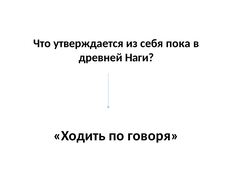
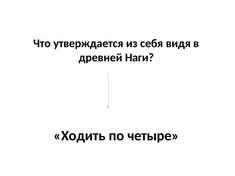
пока: пока -> видя
говоря: говоря -> четыре
